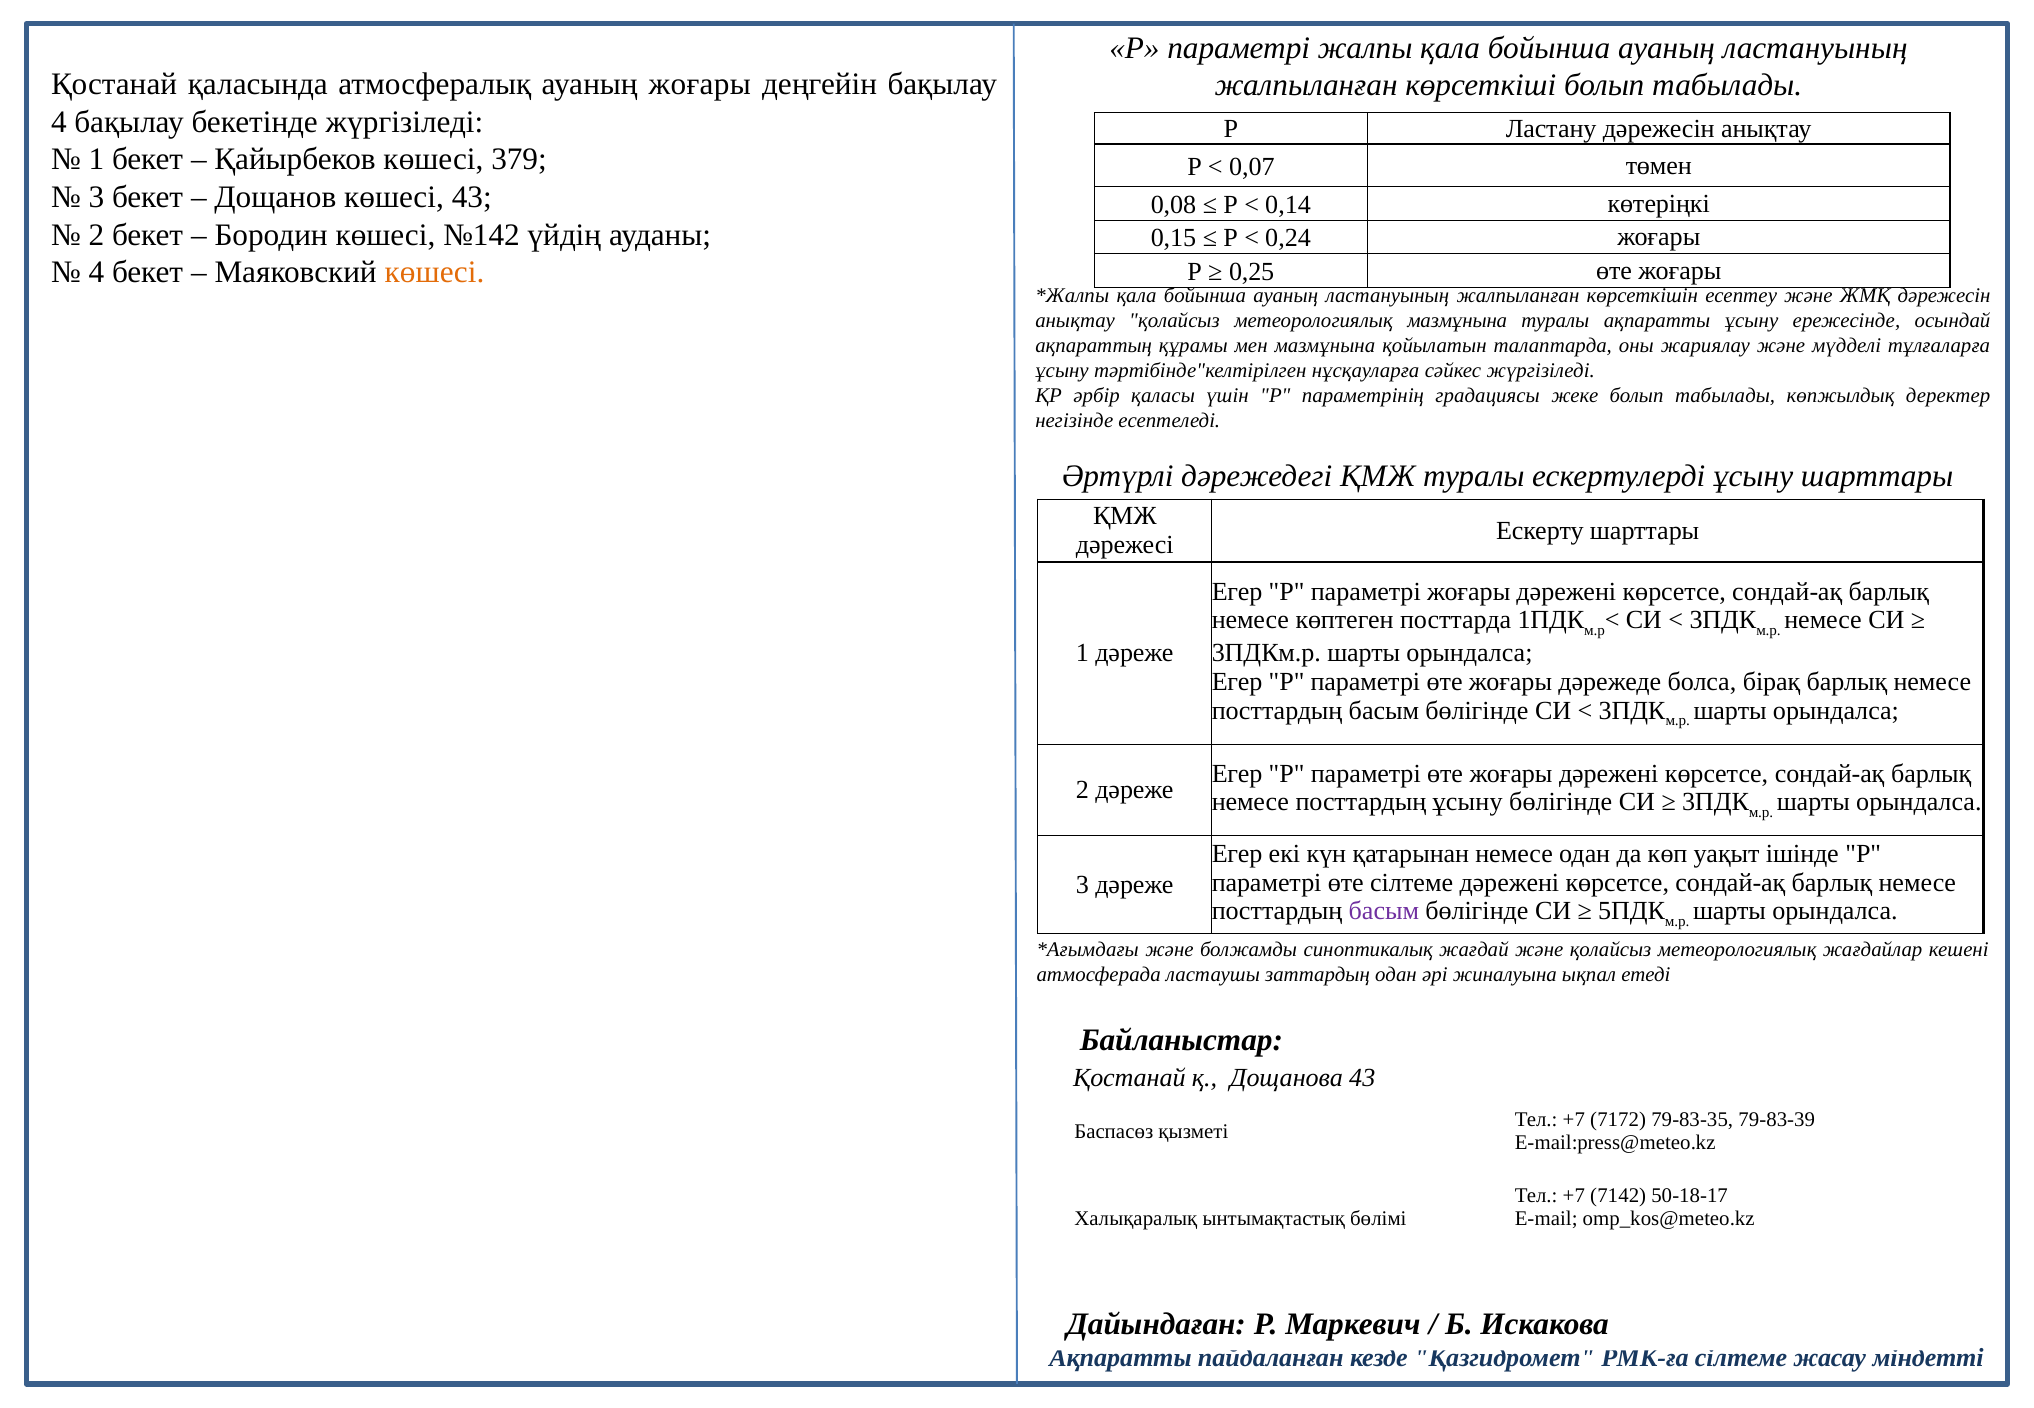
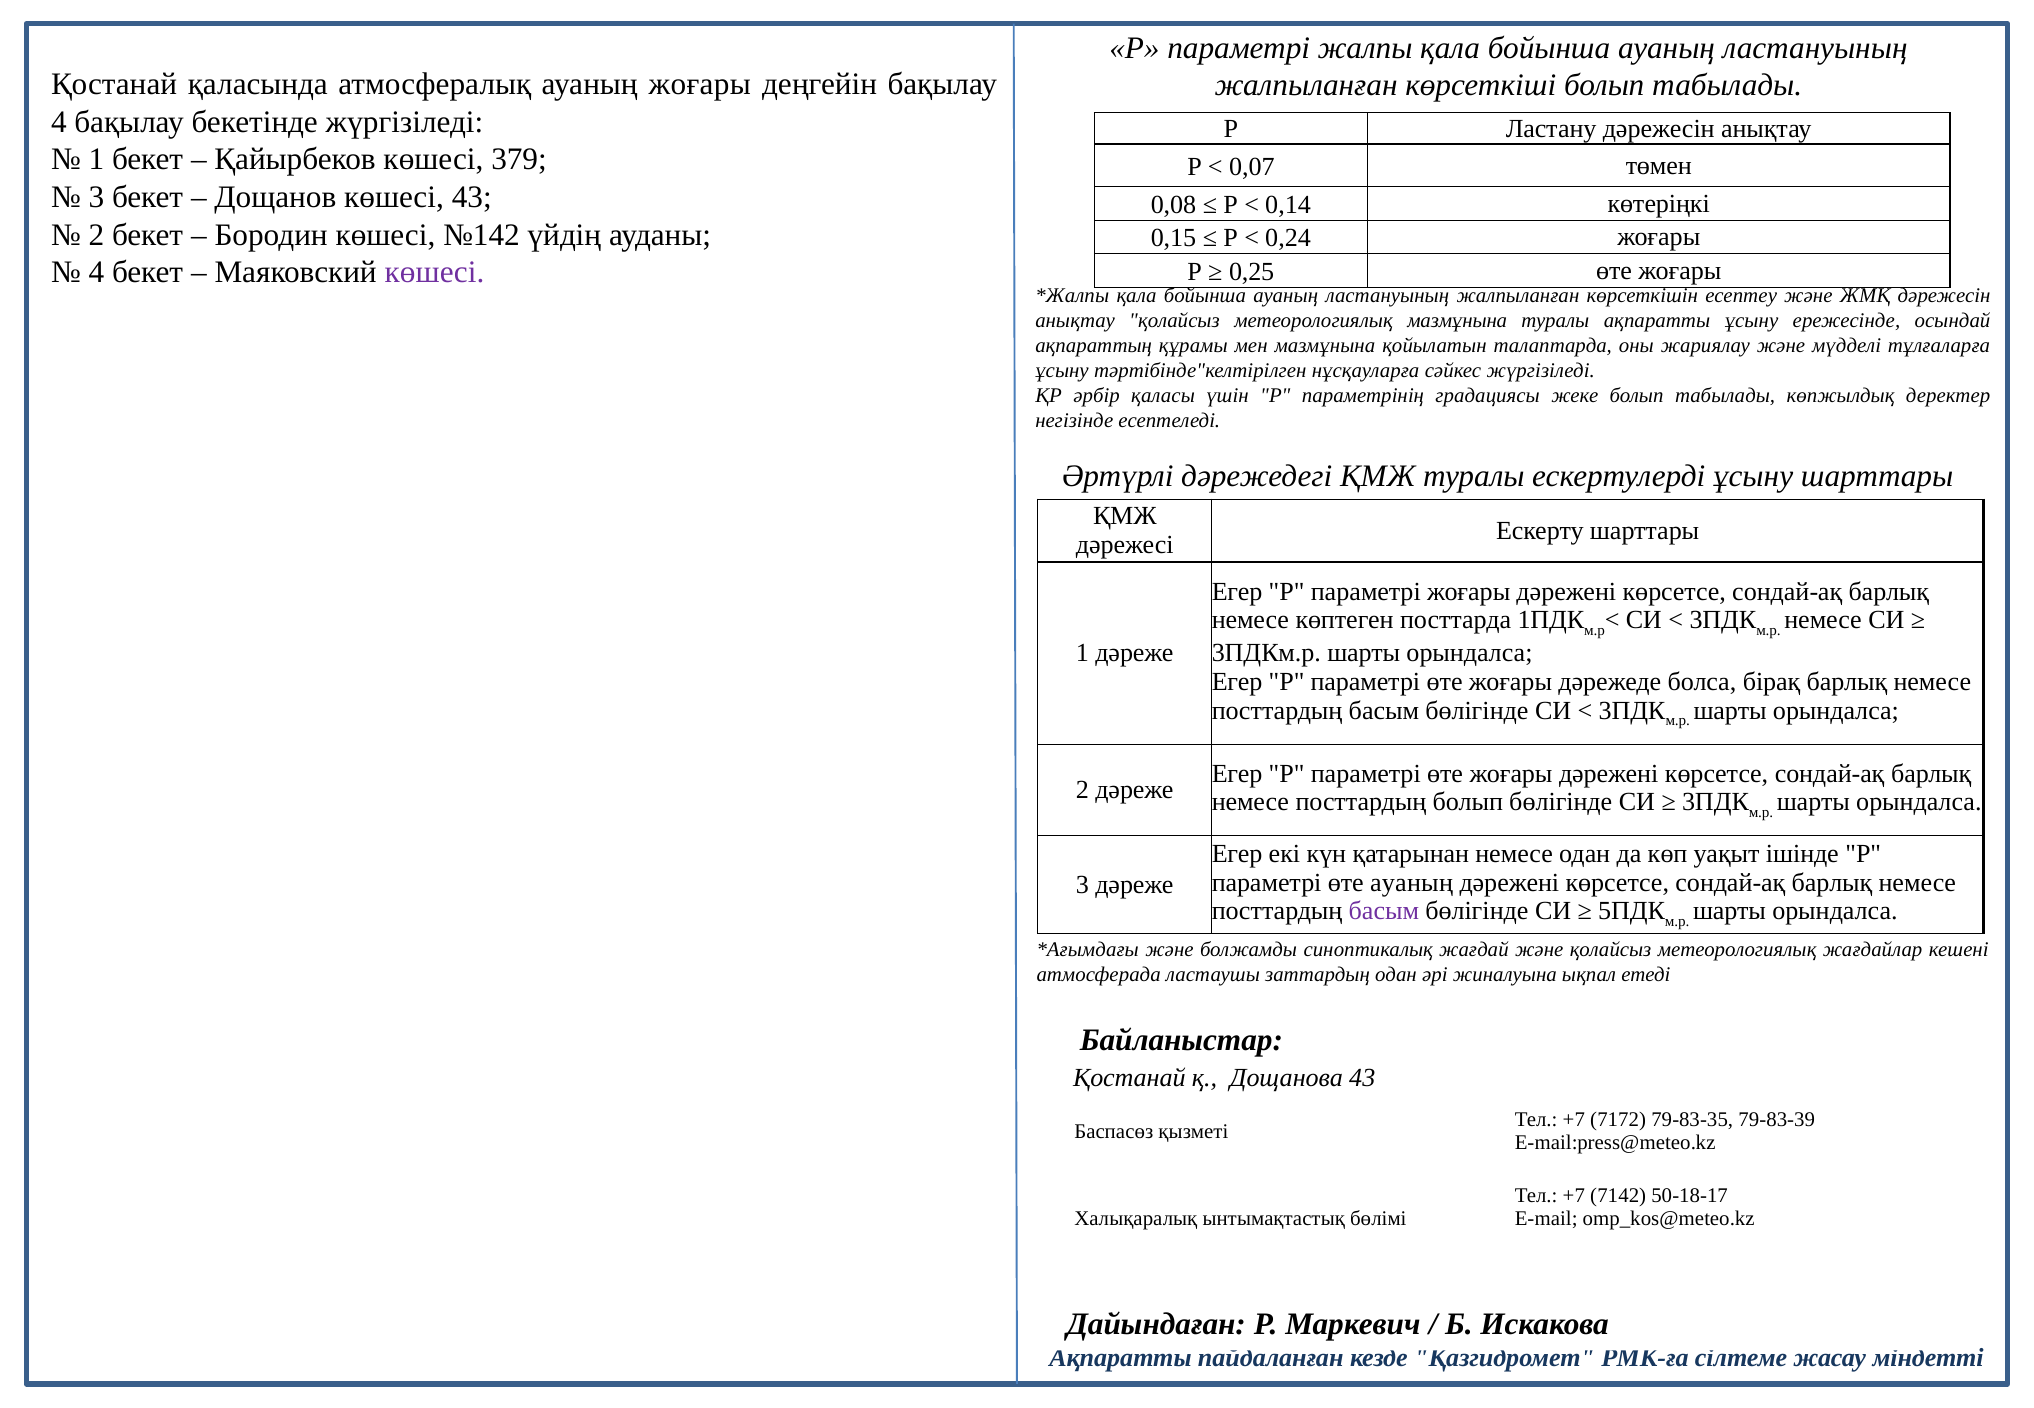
көшесі at (435, 272) colour: orange -> purple
посттардың ұсыну: ұсыну -> болып
өте сілтеме: сілтеме -> ауаның
